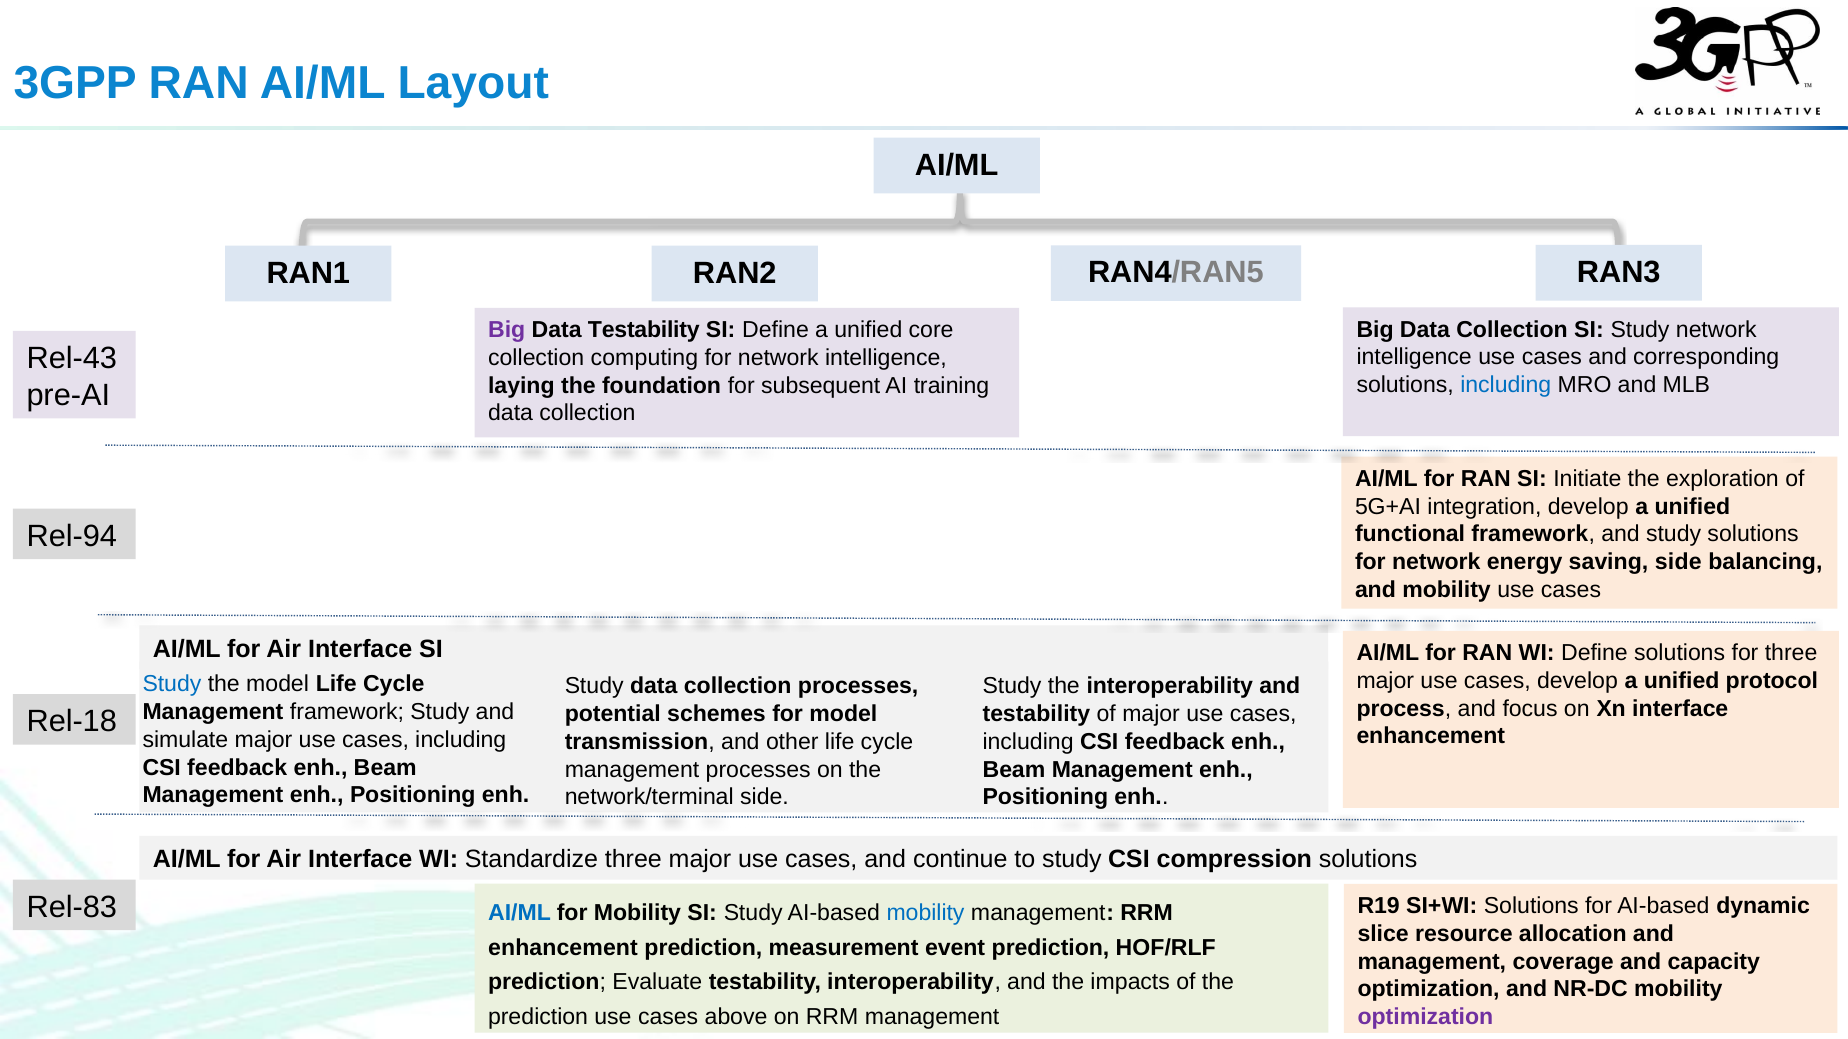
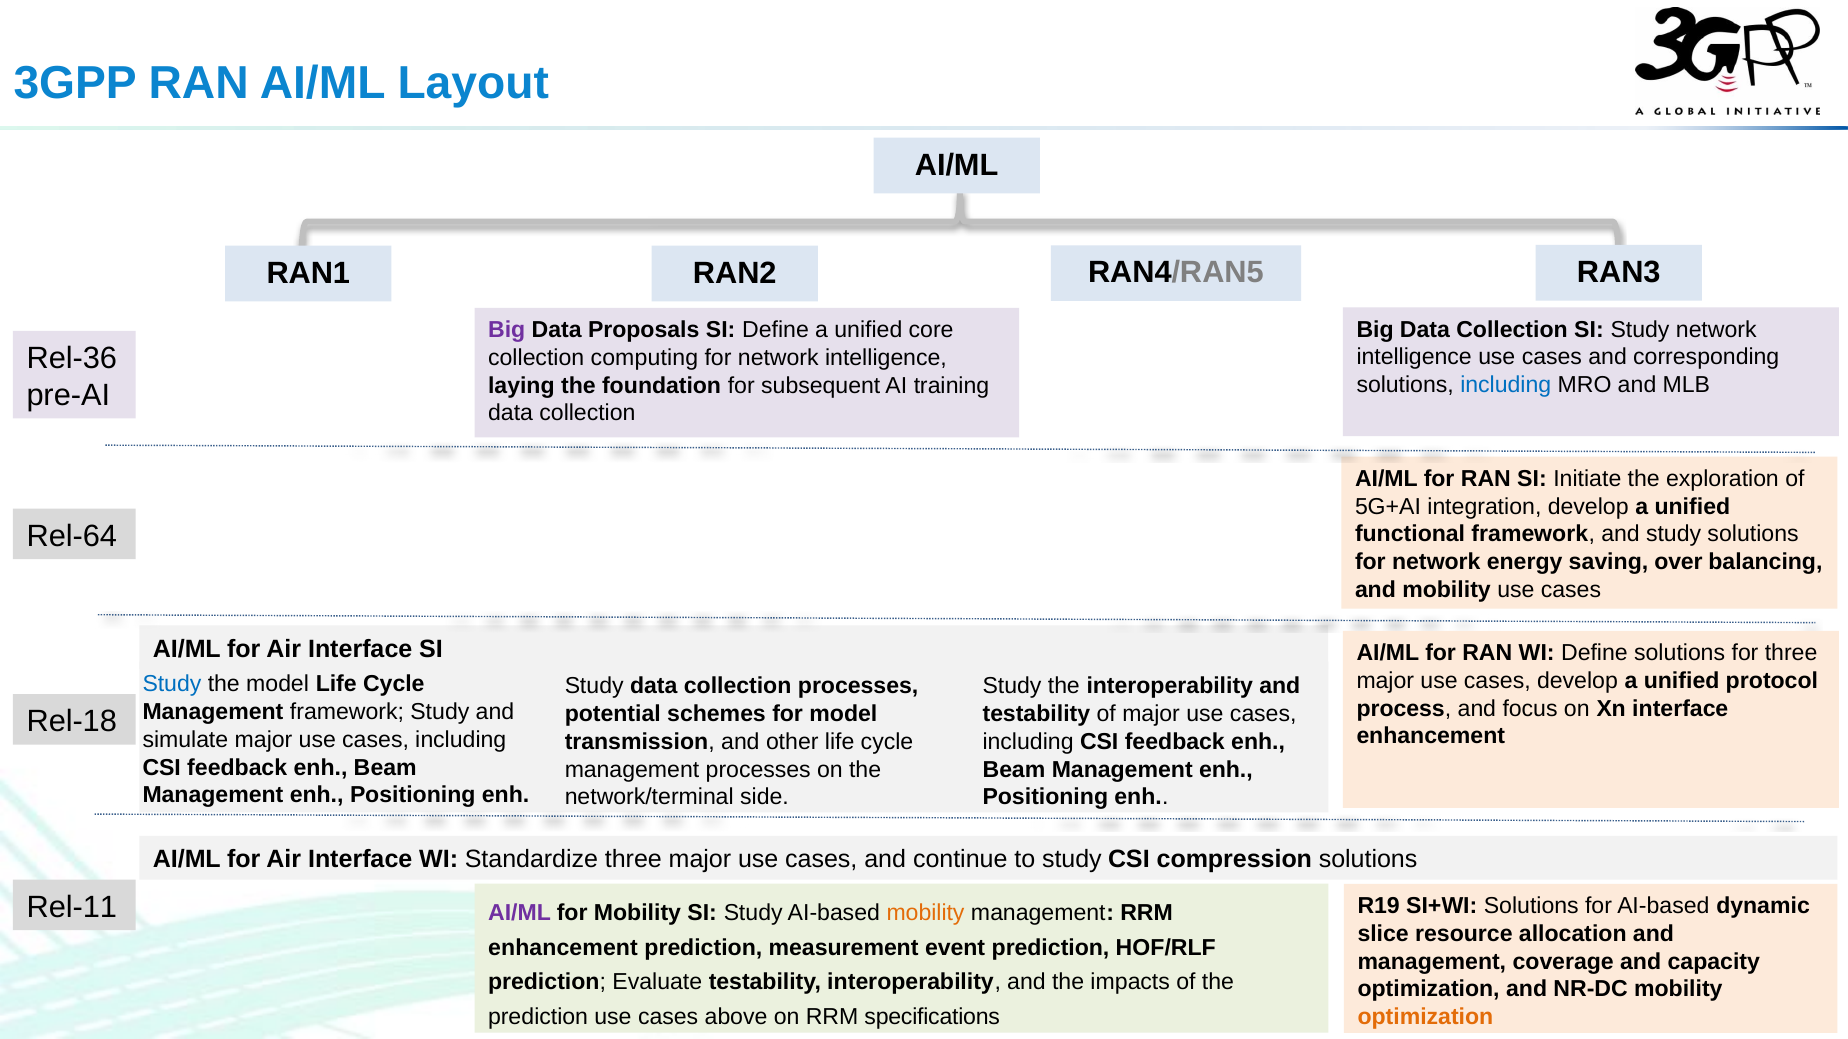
Data Testability: Testability -> Proposals
Rel-43: Rel-43 -> Rel-36
Rel-94: Rel-94 -> Rel-64
saving side: side -> over
Rel-83: Rel-83 -> Rel-11
AI/ML at (520, 913) colour: blue -> purple
mobility at (926, 913) colour: blue -> orange
RRM management: management -> specifications
optimization at (1425, 1017) colour: purple -> orange
